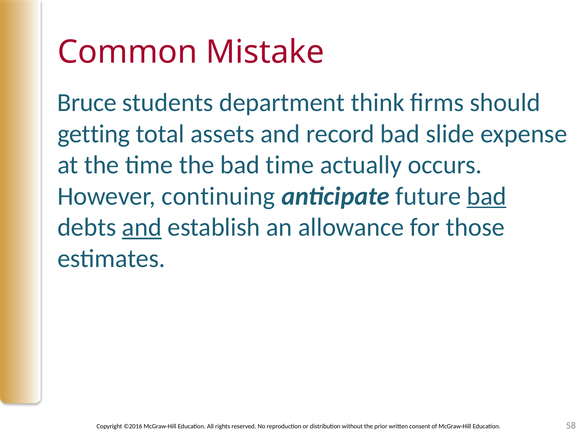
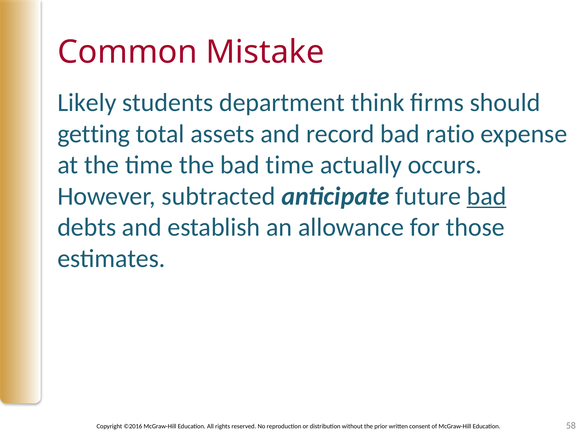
Bruce: Bruce -> Likely
slide: slide -> ratio
continuing: continuing -> subtracted
and at (142, 227) underline: present -> none
